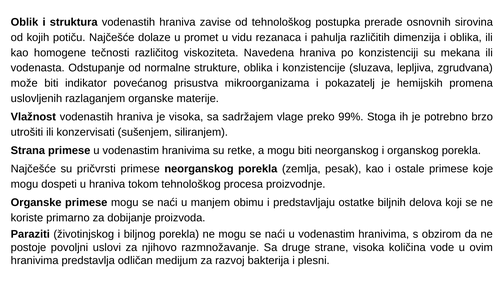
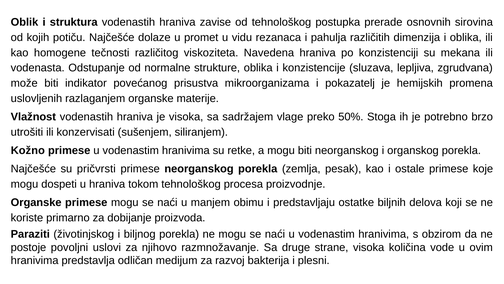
99%: 99% -> 50%
Strana: Strana -> Kožno
